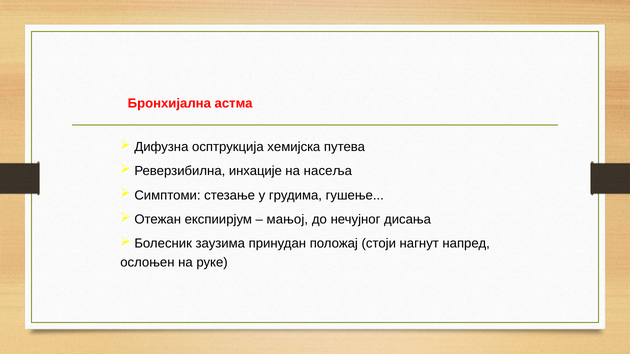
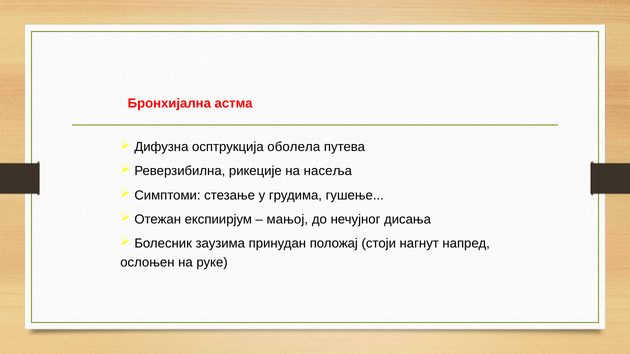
хемијска: хемијска -> оболела
инхације: инхације -> рикеције
